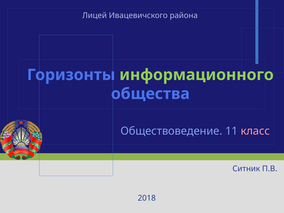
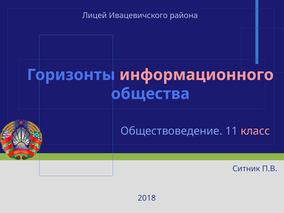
информационного colour: light green -> pink
